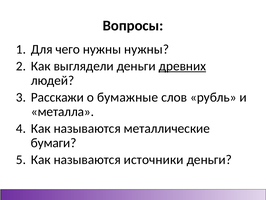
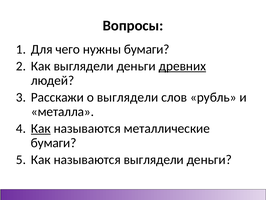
нужны нужны: нужны -> бумаги
о бумажные: бумажные -> выглядели
Как at (41, 128) underline: none -> present
называются источники: источники -> выглядели
